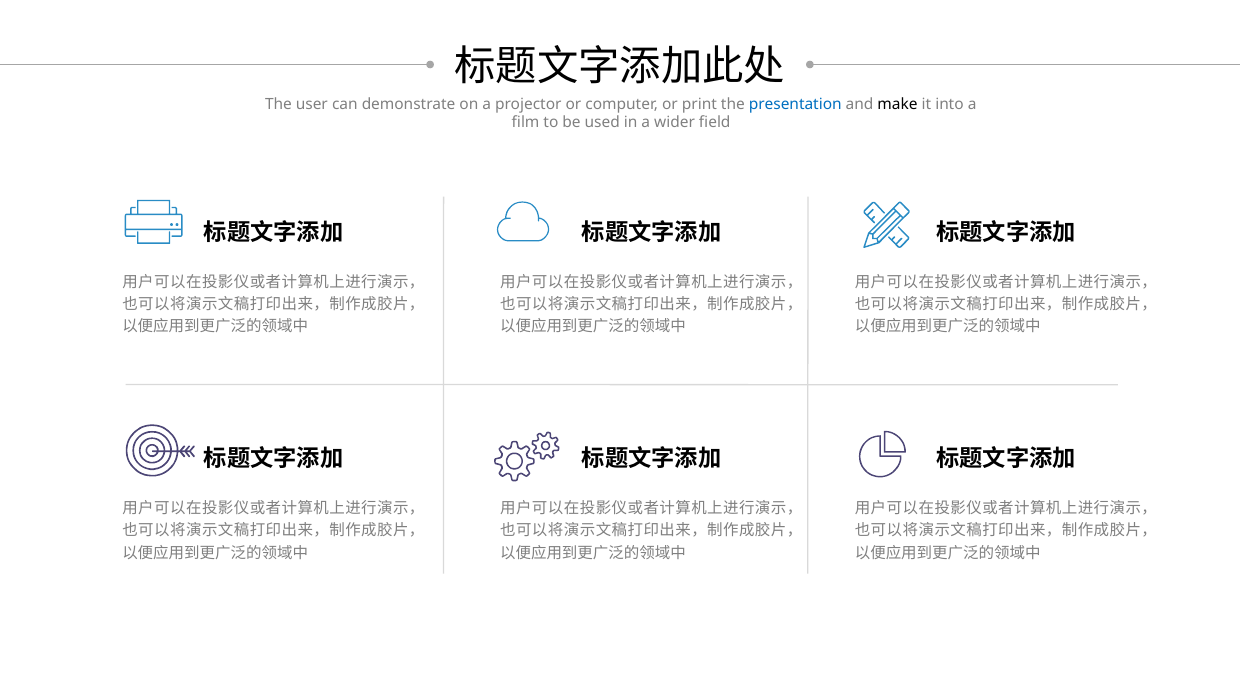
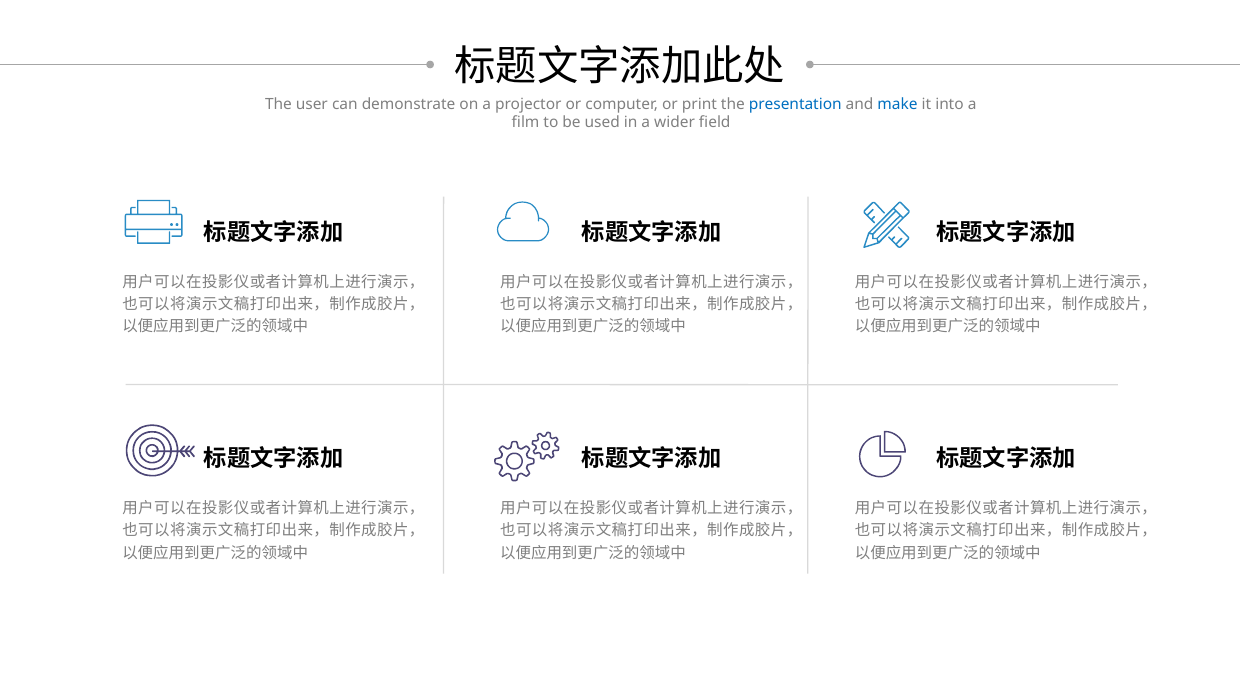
make colour: black -> blue
